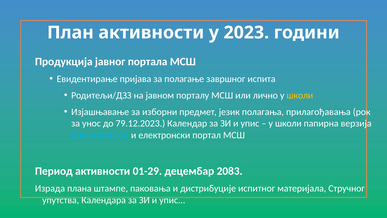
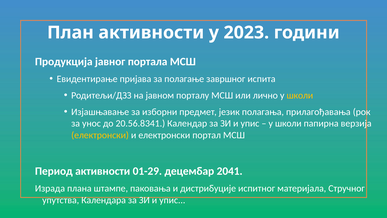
79.12.2023: 79.12.2023 -> 20.56.8341
електронски at (100, 135) colour: light blue -> yellow
2083: 2083 -> 2041
